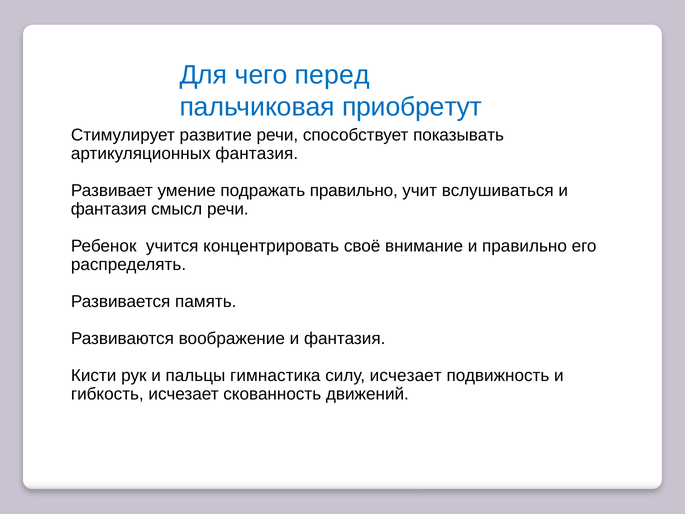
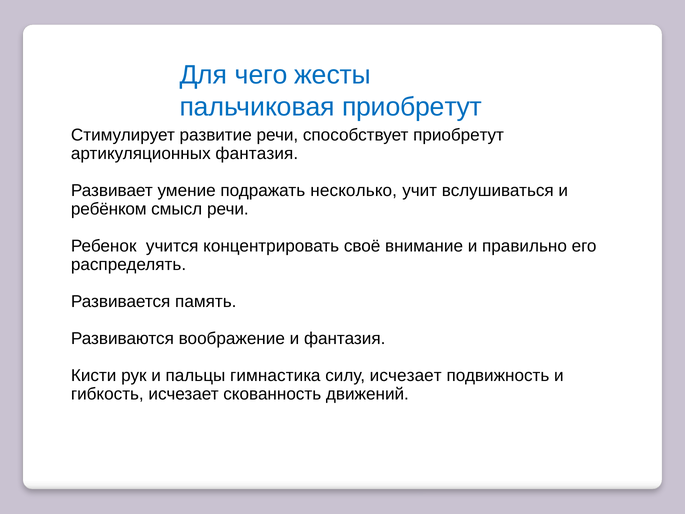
перед: перед -> жесты
способствует показывать: показывать -> приобретут
подражать правильно: правильно -> несколько
фантазия at (109, 209): фантазия -> ребёнком
